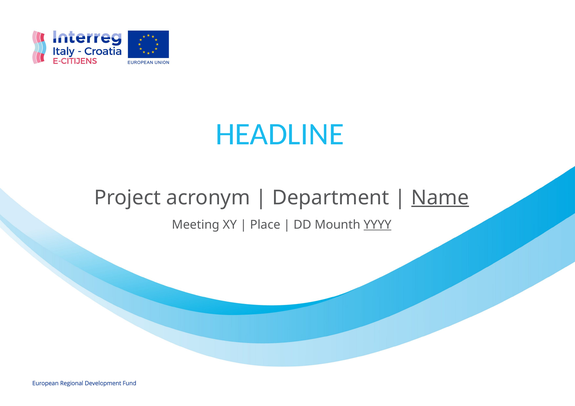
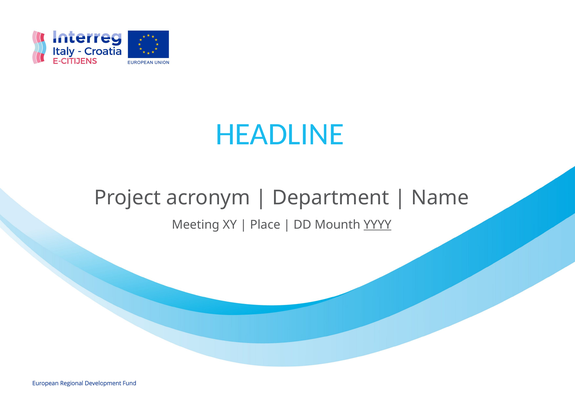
Name underline: present -> none
